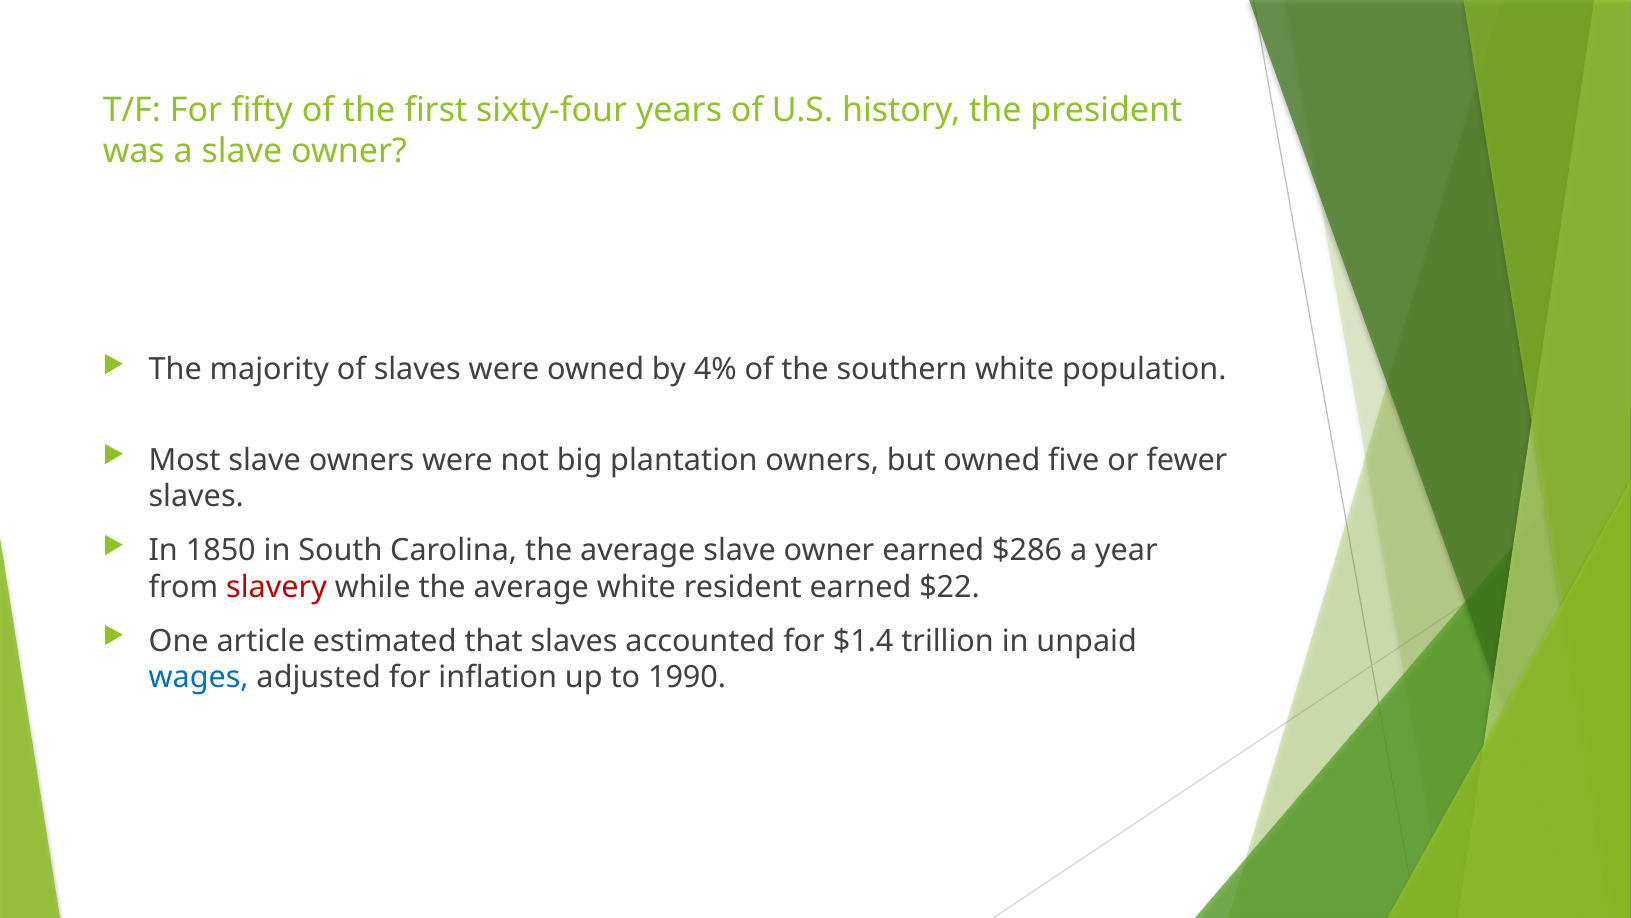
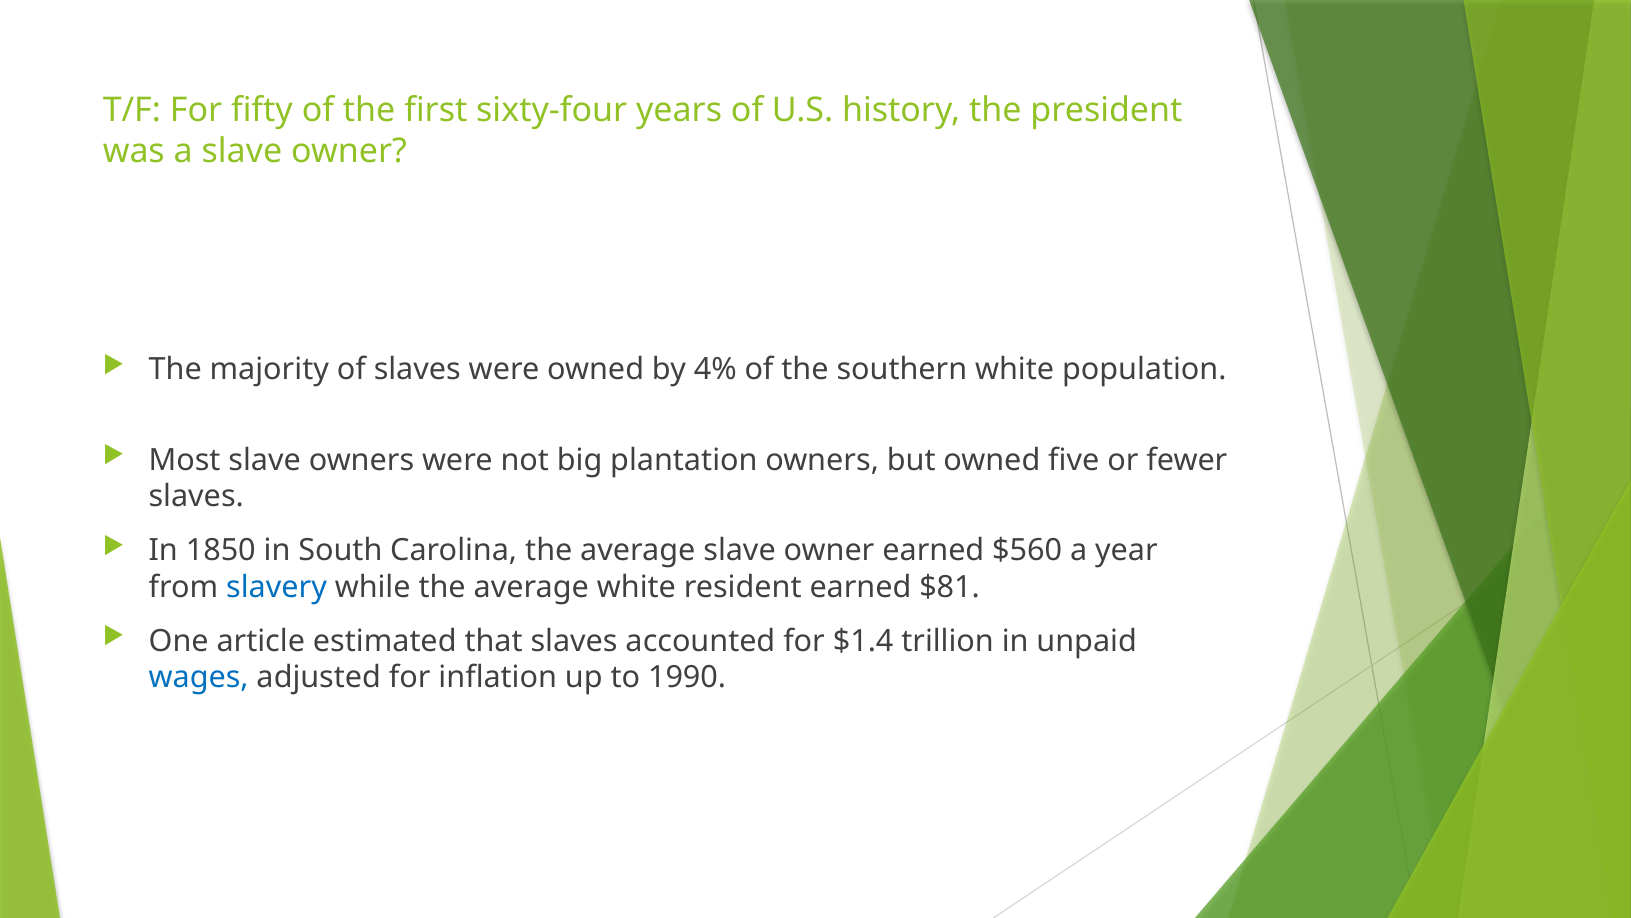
$286: $286 -> $560
slavery colour: red -> blue
$22: $22 -> $81
